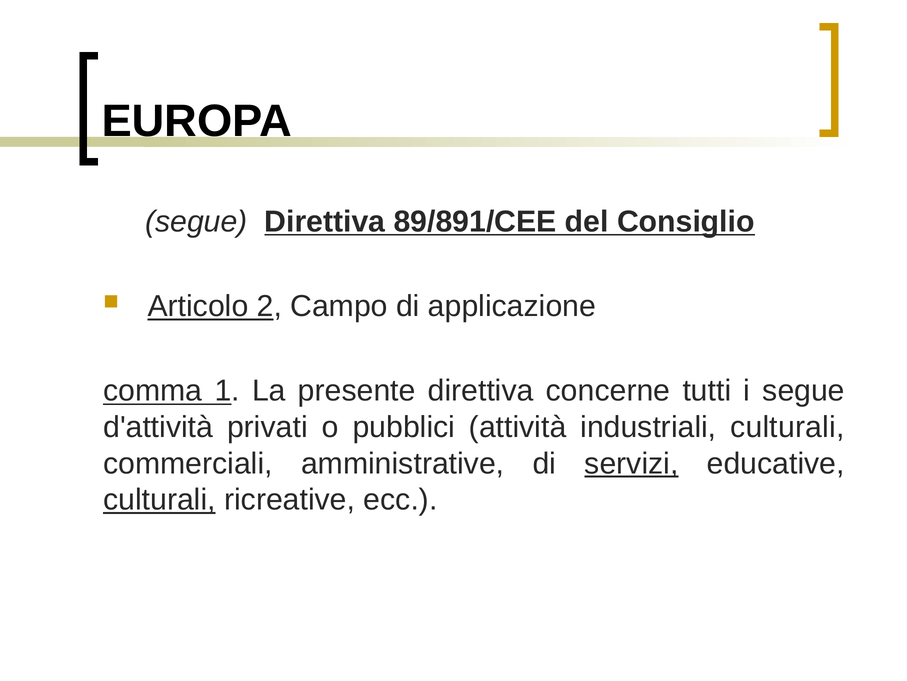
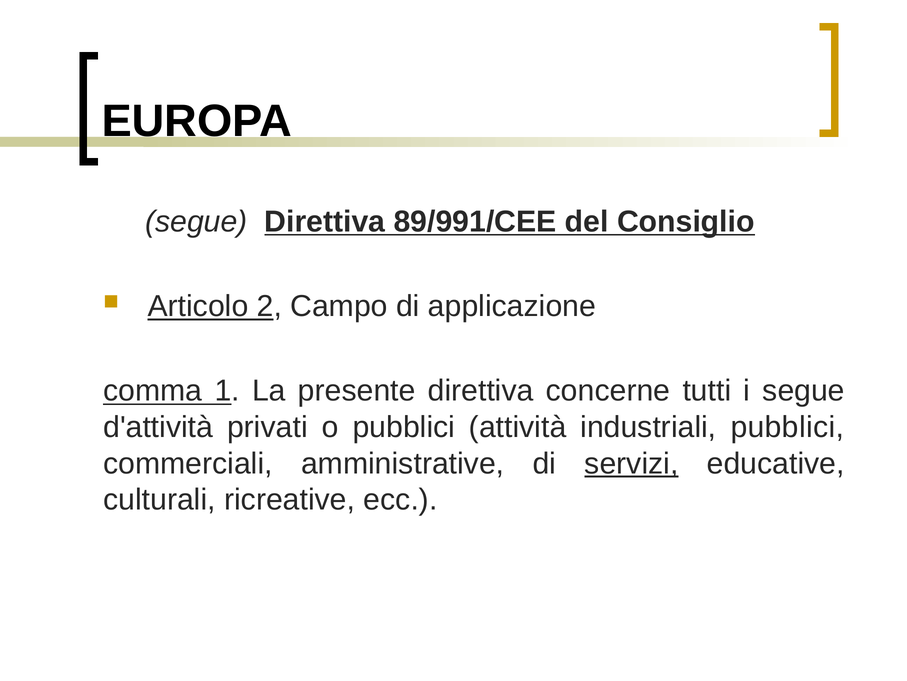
89/891/CEE: 89/891/CEE -> 89/991/CEE
industriali culturali: culturali -> pubblici
culturali at (159, 499) underline: present -> none
